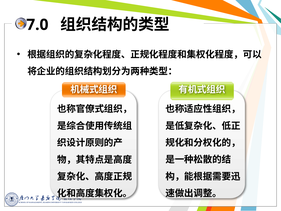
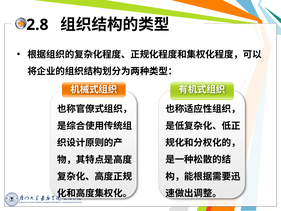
7.0: 7.0 -> 2.8
